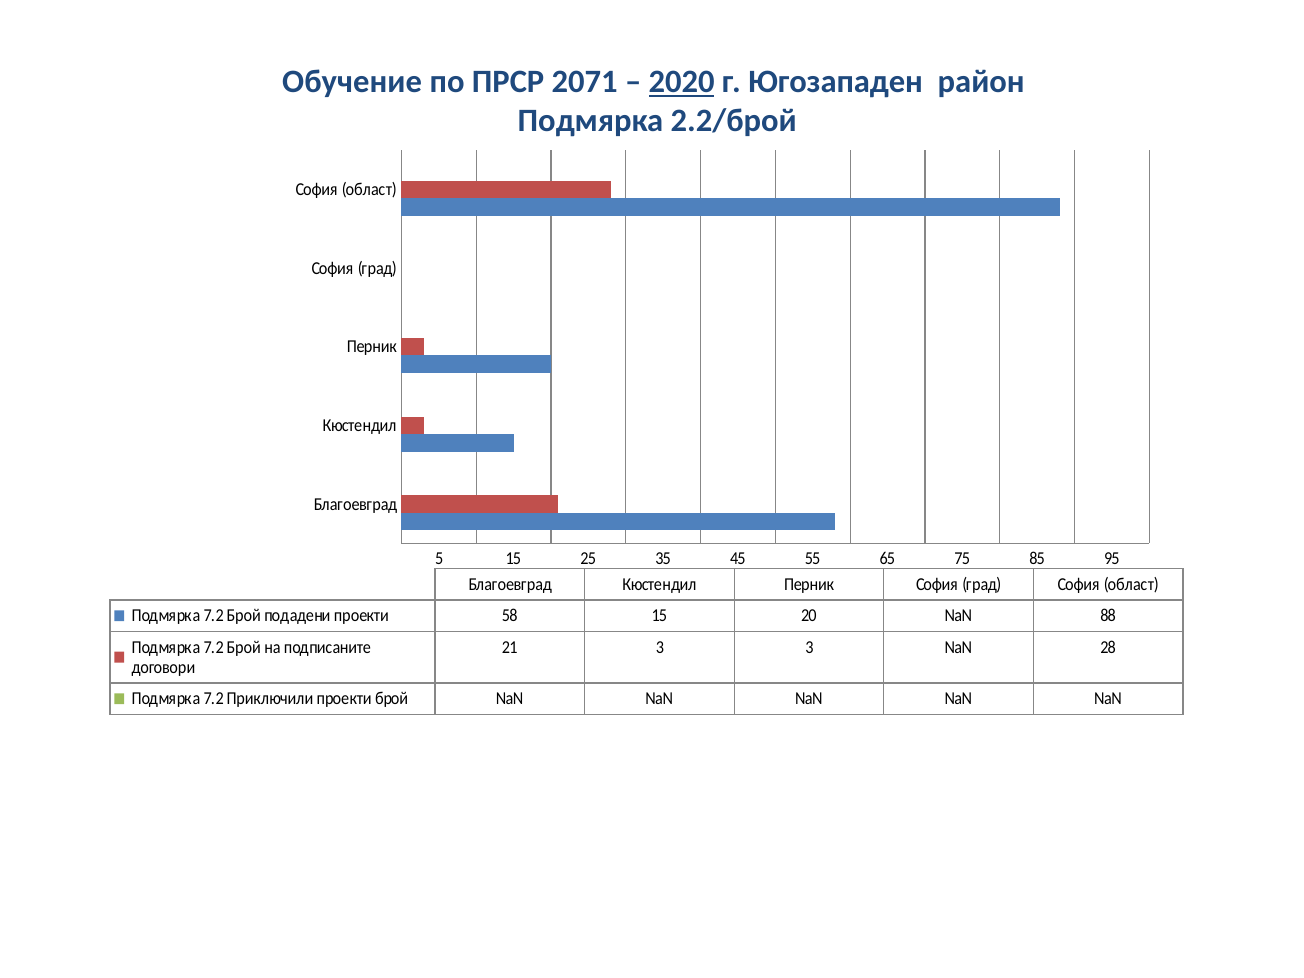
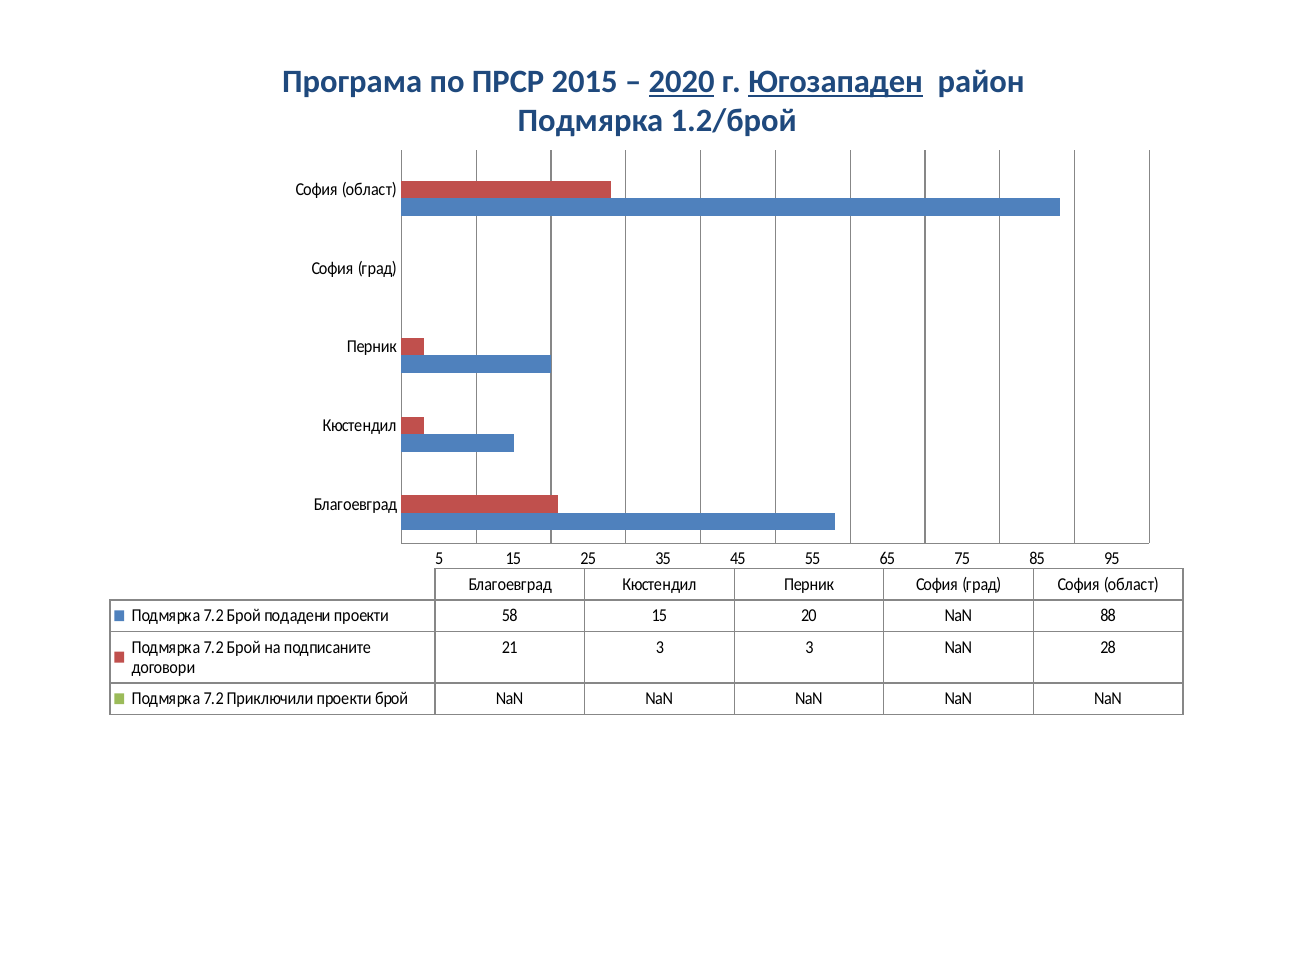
Обучение: Обучение -> Програма
2071: 2071 -> 2015
Югозападен underline: none -> present
2.2/брой: 2.2/брой -> 1.2/брой
